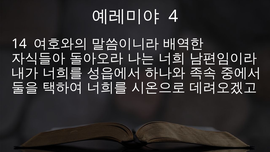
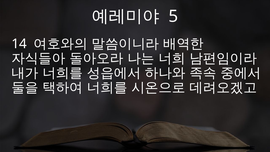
4: 4 -> 5
